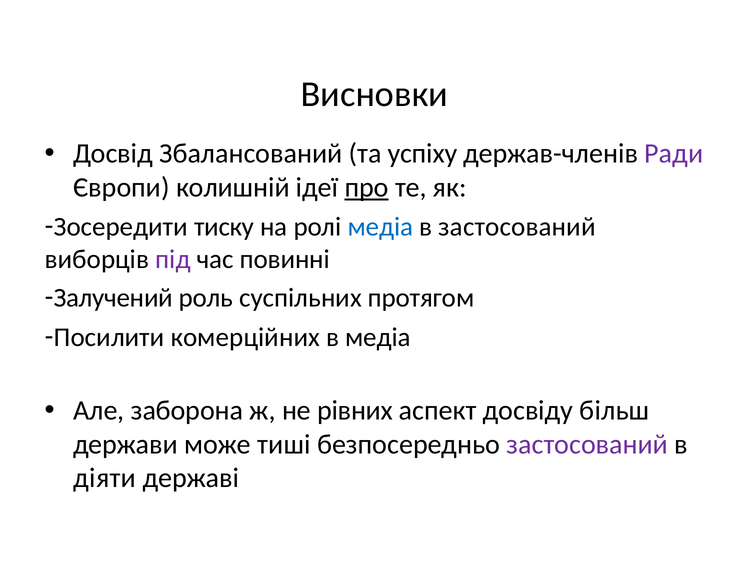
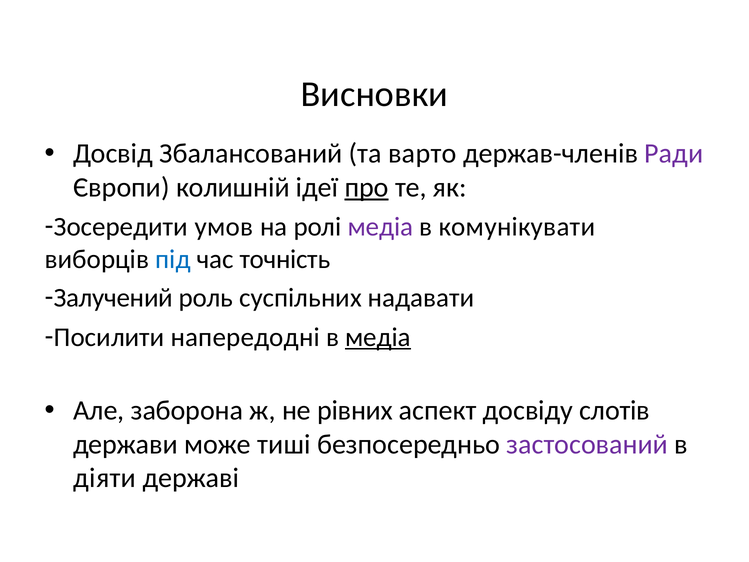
успіху: успіху -> варто
тиску: тиску -> умов
медіа at (380, 227) colour: blue -> purple
в застосований: застосований -> комунікувати
під colour: purple -> blue
повинні: повинні -> точність
протягом: протягом -> надавати
комерційних: комерційних -> напередодні
медіа at (378, 337) underline: none -> present
більш: більш -> слотів
